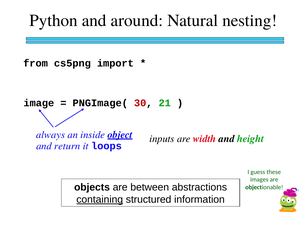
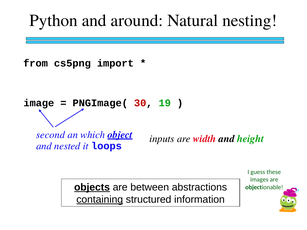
21: 21 -> 19
always: always -> second
inside: inside -> which
return: return -> nested
objects underline: none -> present
